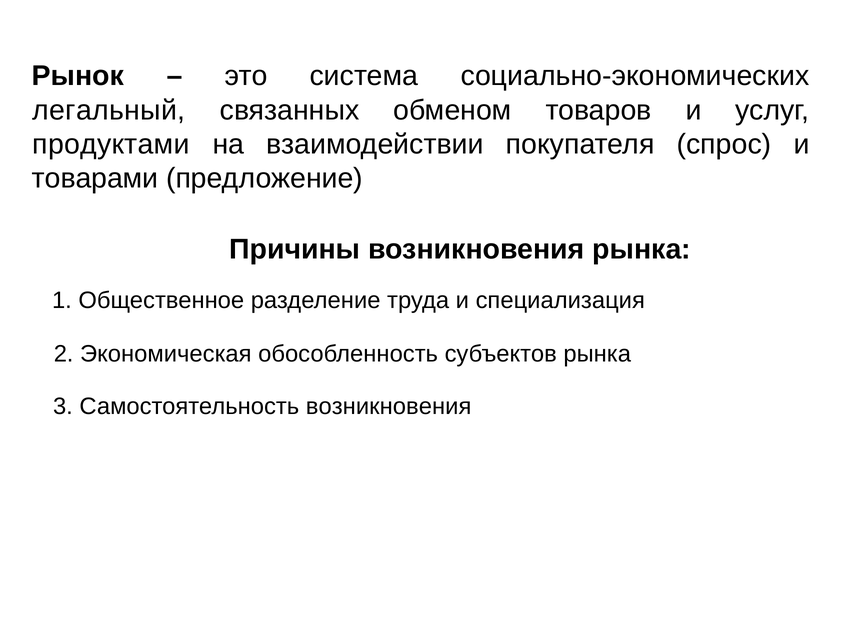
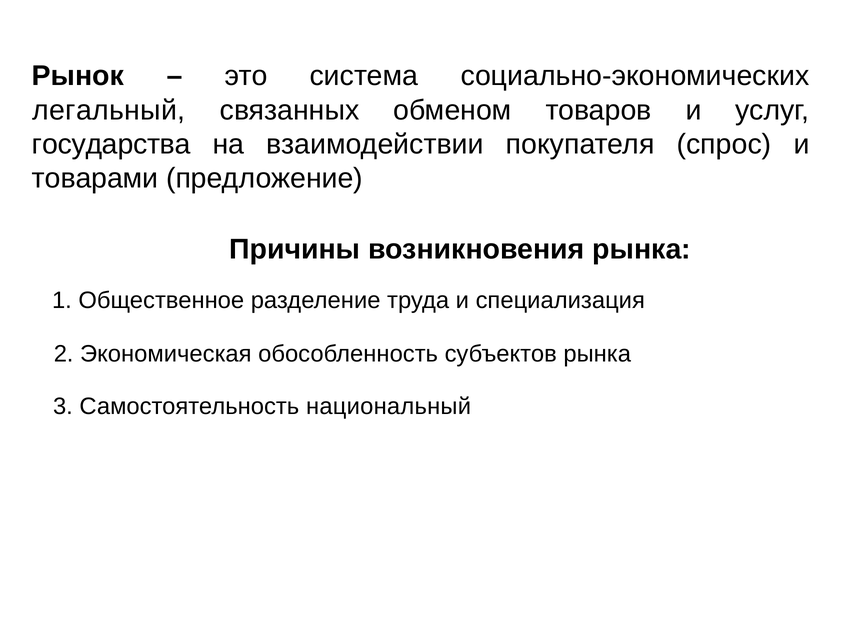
продуктами: продуктами -> государства
Самостоятельность возникновения: возникновения -> национальный
